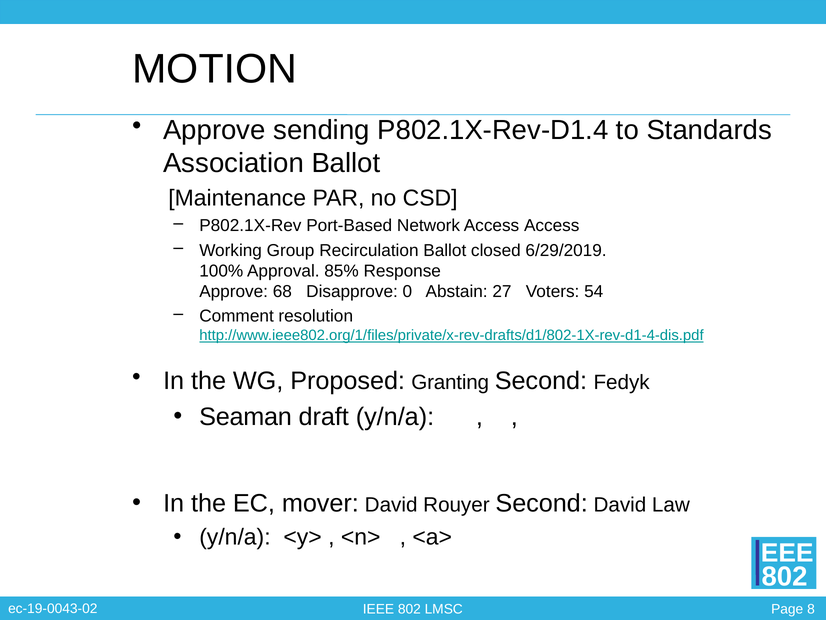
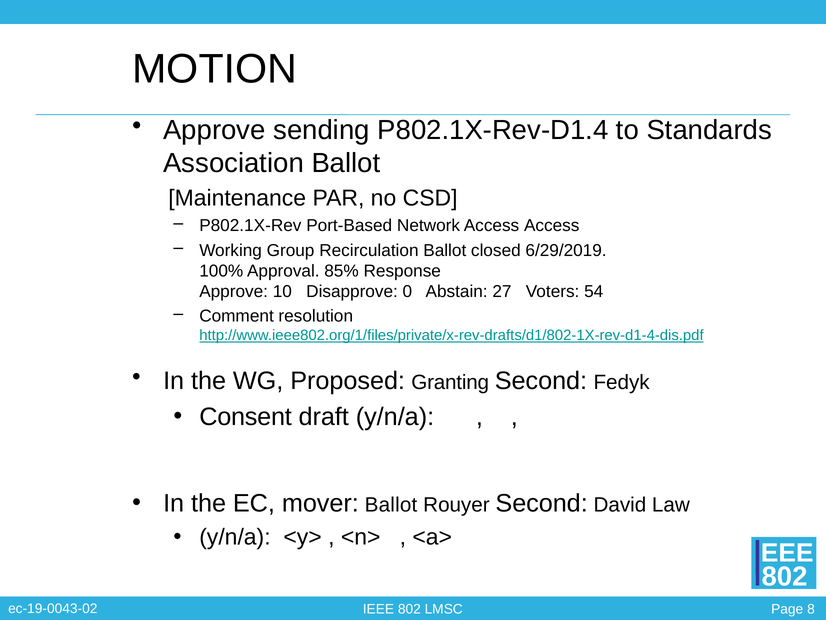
68: 68 -> 10
Seaman: Seaman -> Consent
mover David: David -> Ballot
